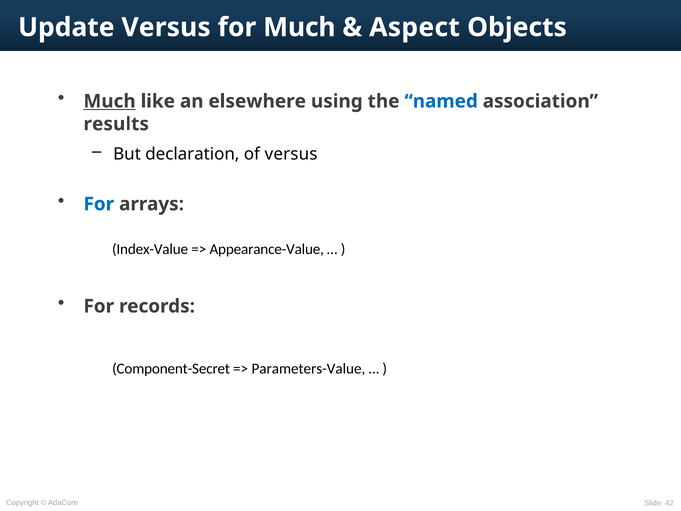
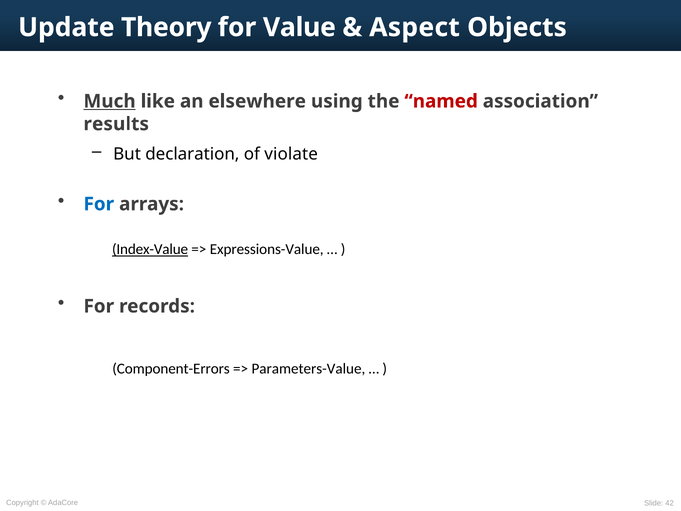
Update Versus: Versus -> Theory
for Much: Much -> Value
named colour: blue -> red
of versus: versus -> violate
Index-Value underline: none -> present
Appearance-Value: Appearance-Value -> Expressions-Value
Component-Secret: Component-Secret -> Component-Errors
